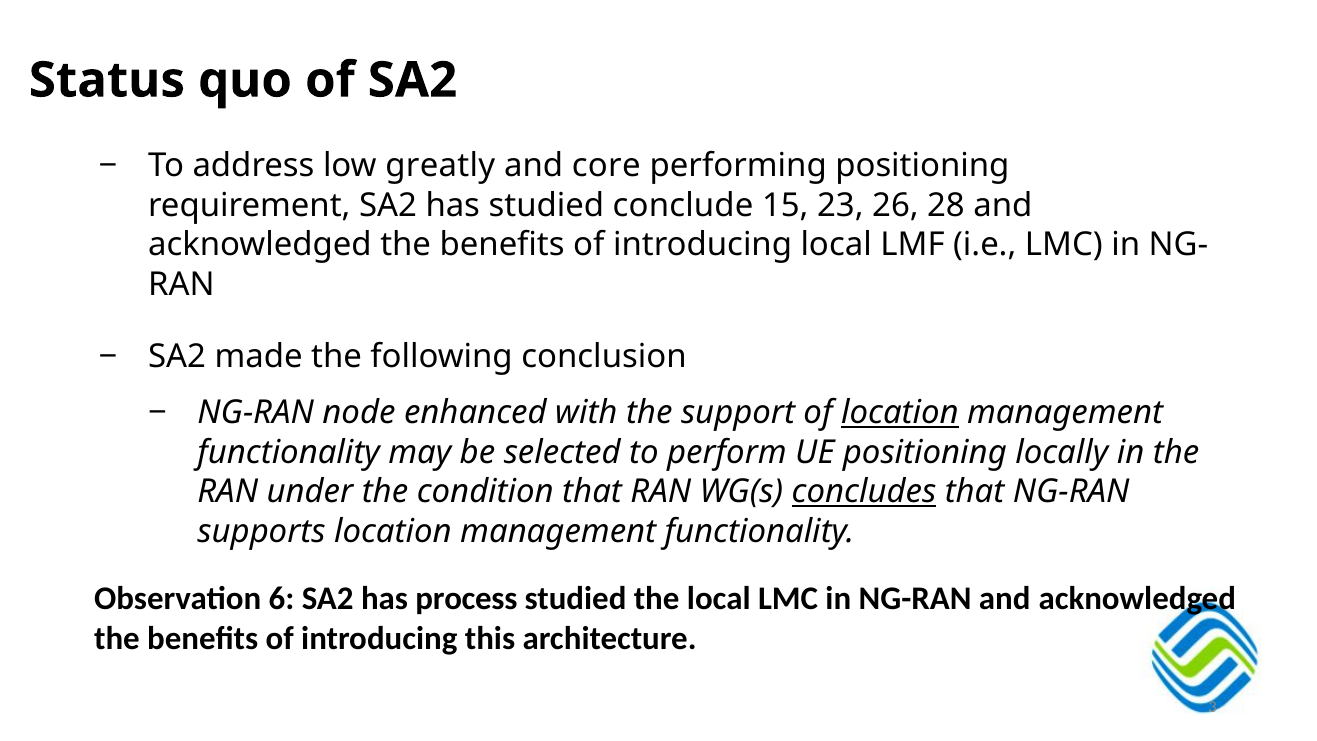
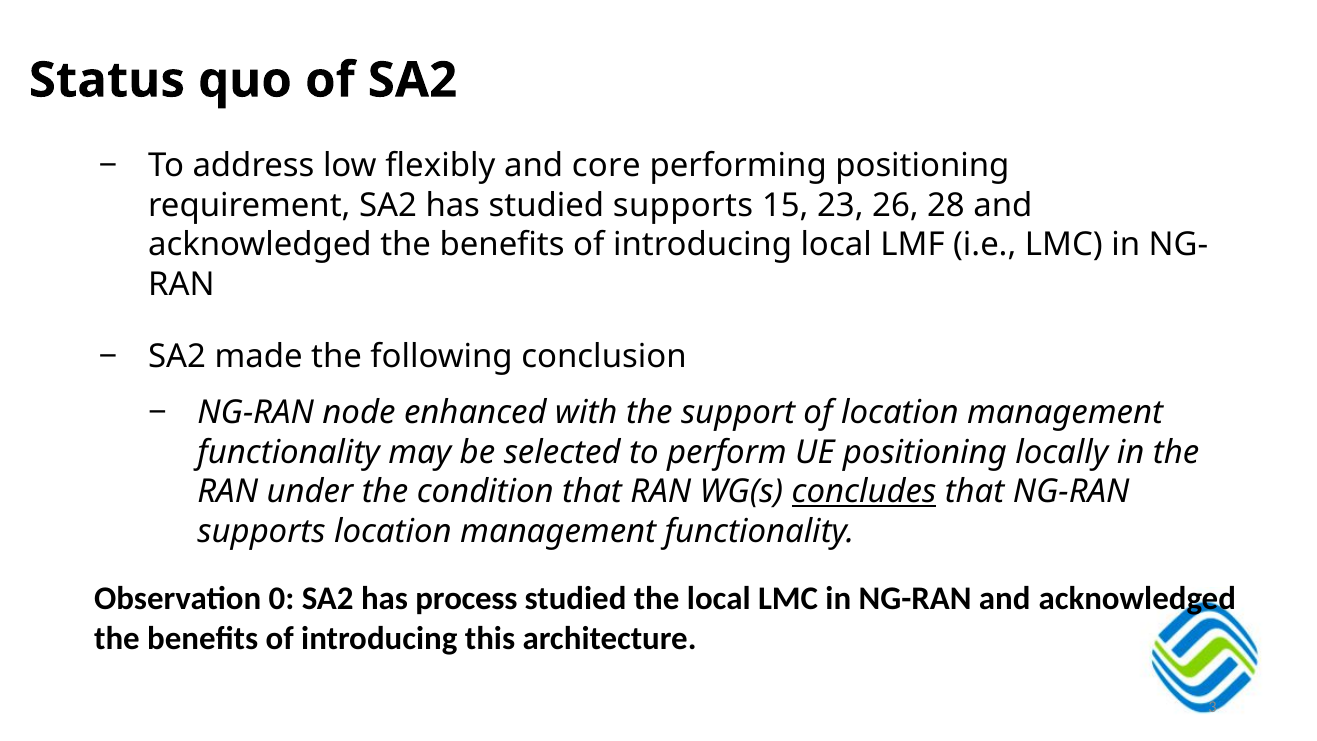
greatly: greatly -> flexibly
studied conclude: conclude -> supports
location at (900, 413) underline: present -> none
6: 6 -> 0
